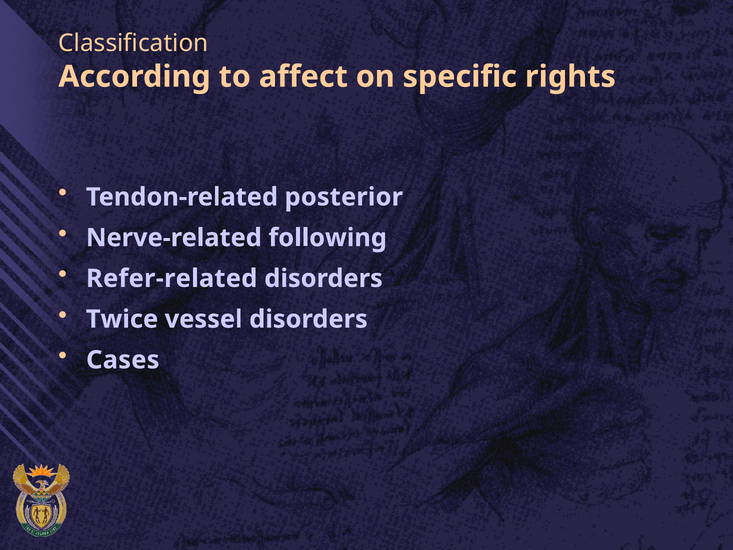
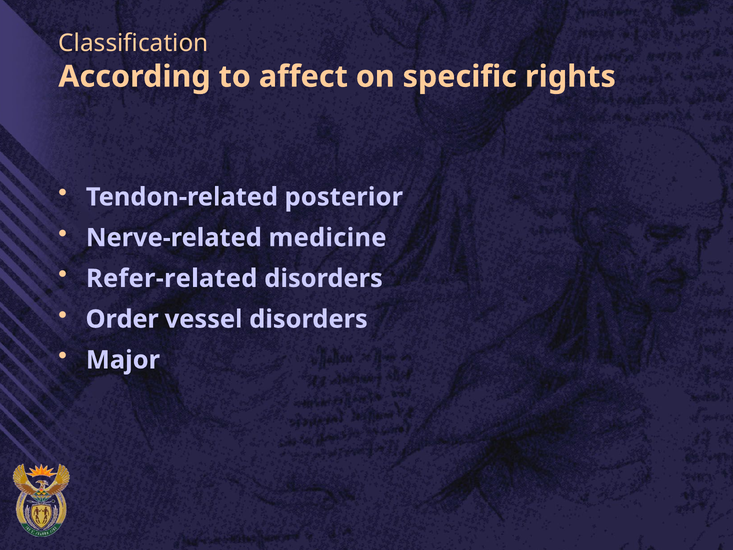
following: following -> medicine
Twice: Twice -> Order
Cases: Cases -> Major
